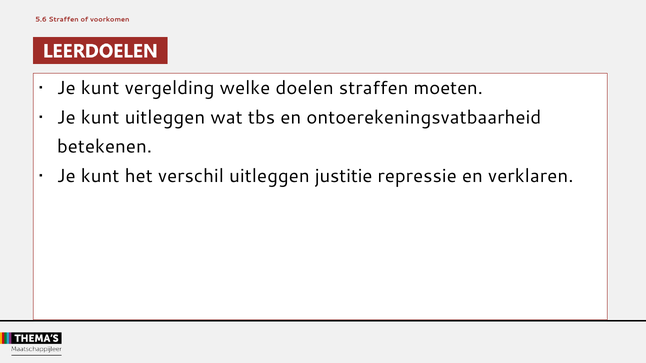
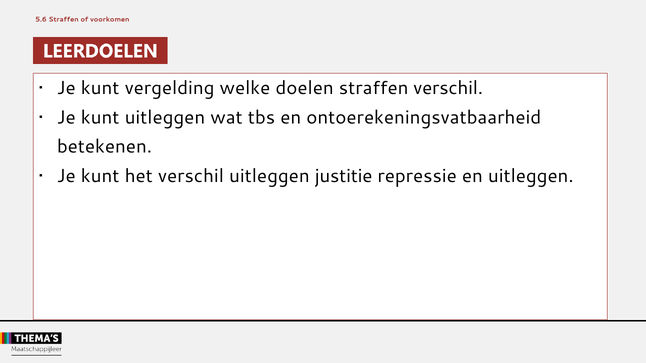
straffen moeten: moeten -> verschil
en verklaren: verklaren -> uitleggen
